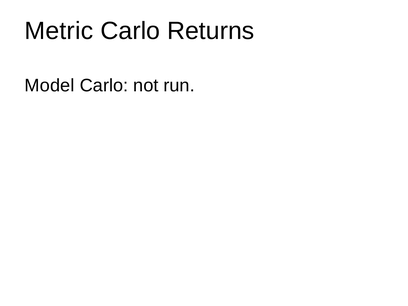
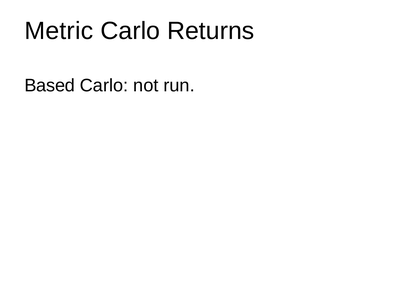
Model: Model -> Based
